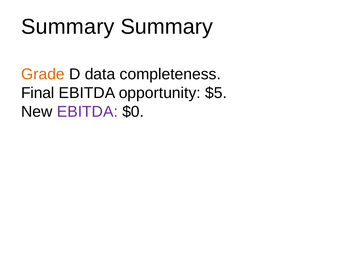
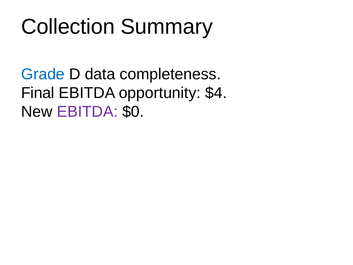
Summary at (68, 27): Summary -> Collection
Grade colour: orange -> blue
$5: $5 -> $4
